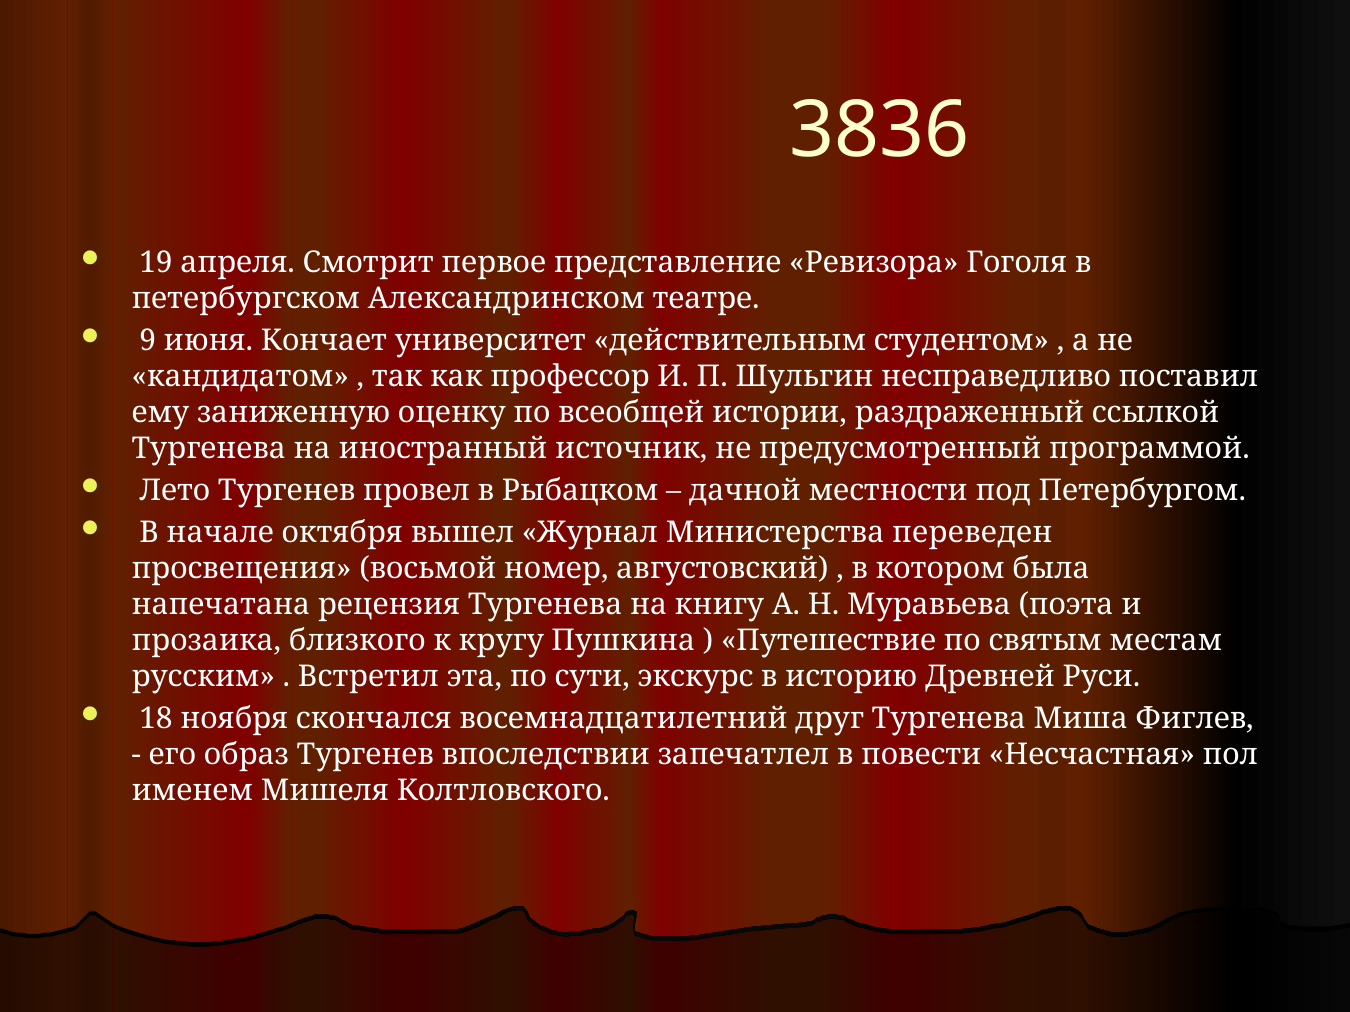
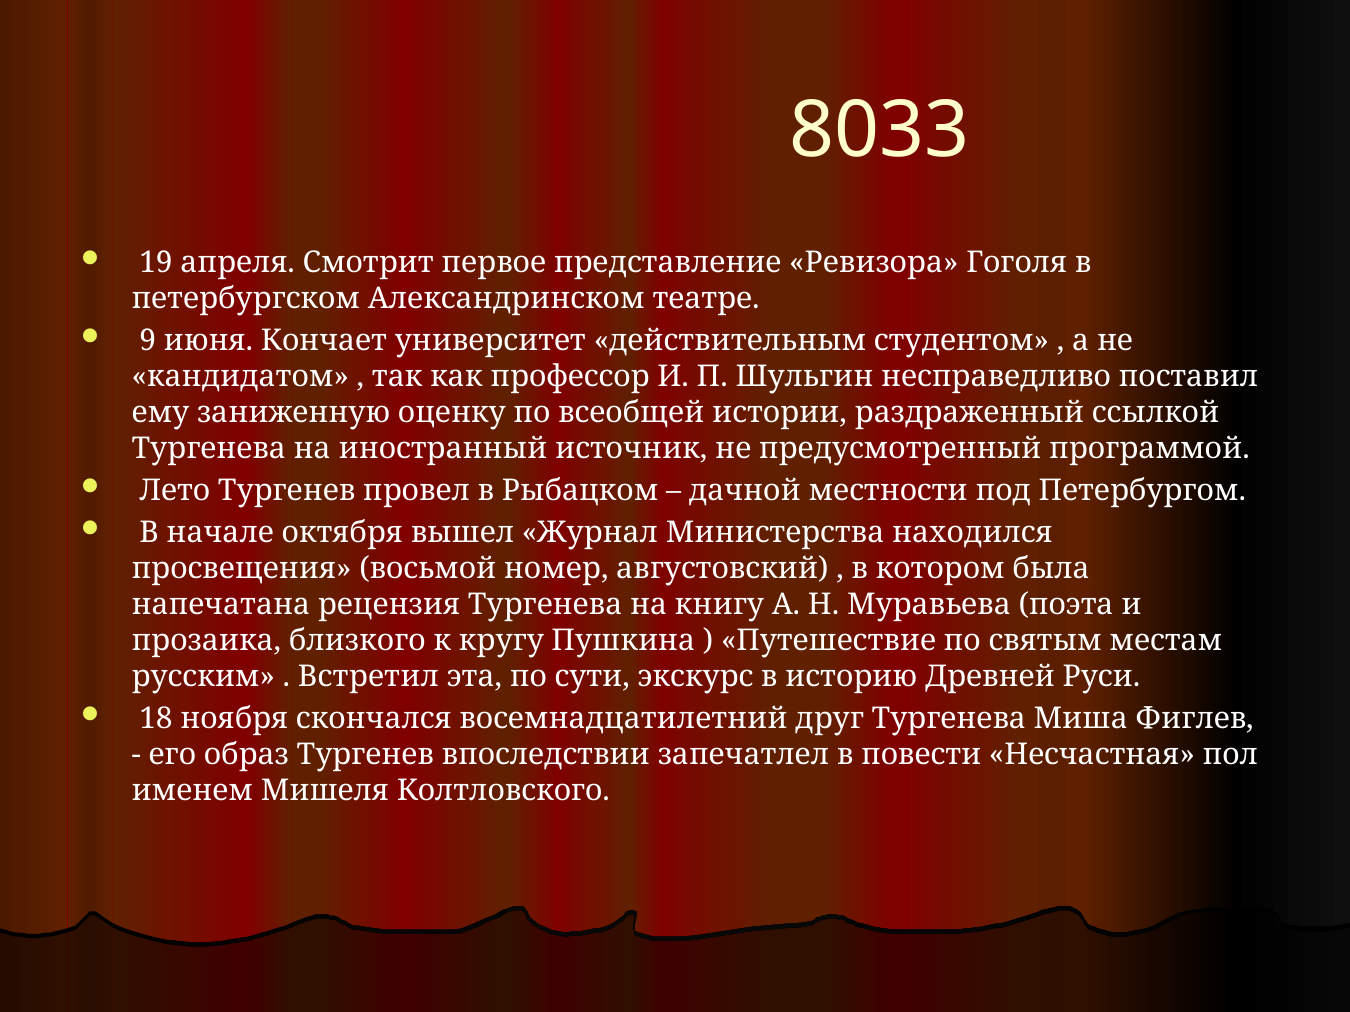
3836: 3836 -> 8033
переведен: переведен -> находился
